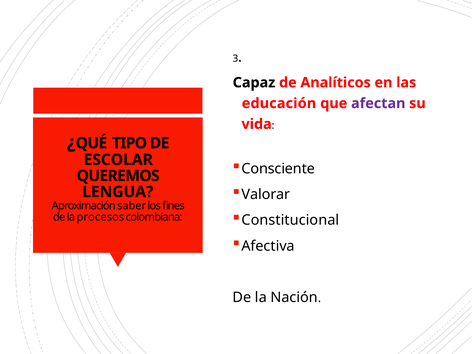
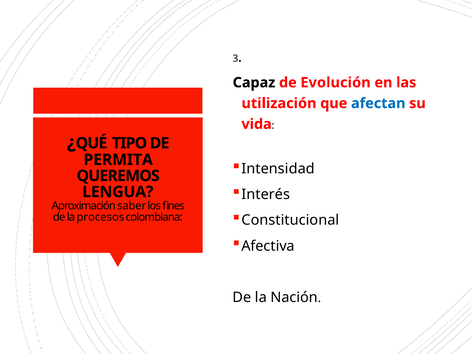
Analíticos: Analíticos -> Evolución
educación: educación -> utilización
afectan colour: purple -> blue
ESCOLAR: ESCOLAR -> PERMITA
Consciente: Consciente -> Intensidad
Valorar: Valorar -> Interés
